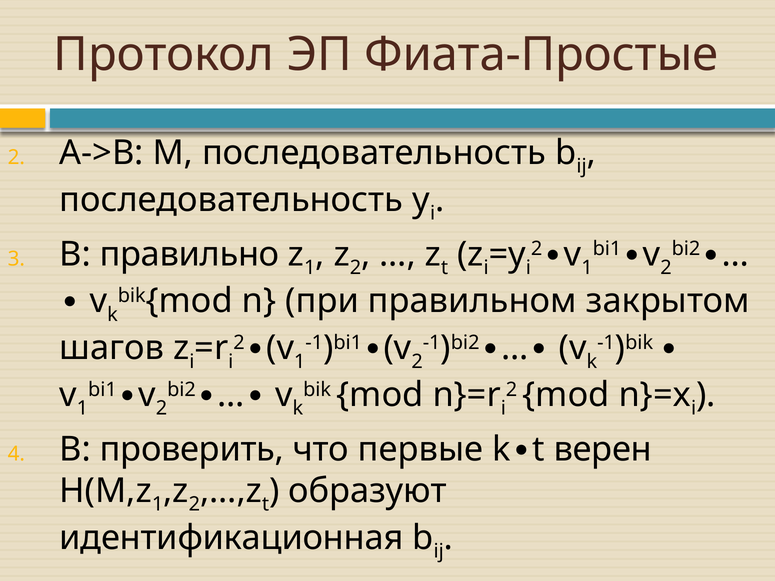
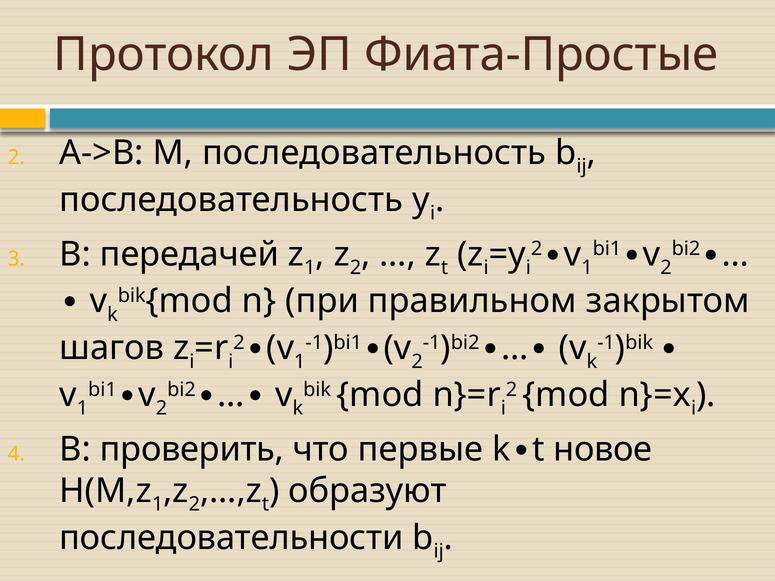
правильно: правильно -> передачей
верен: верен -> новое
идентификационная: идентификационная -> последовательности
